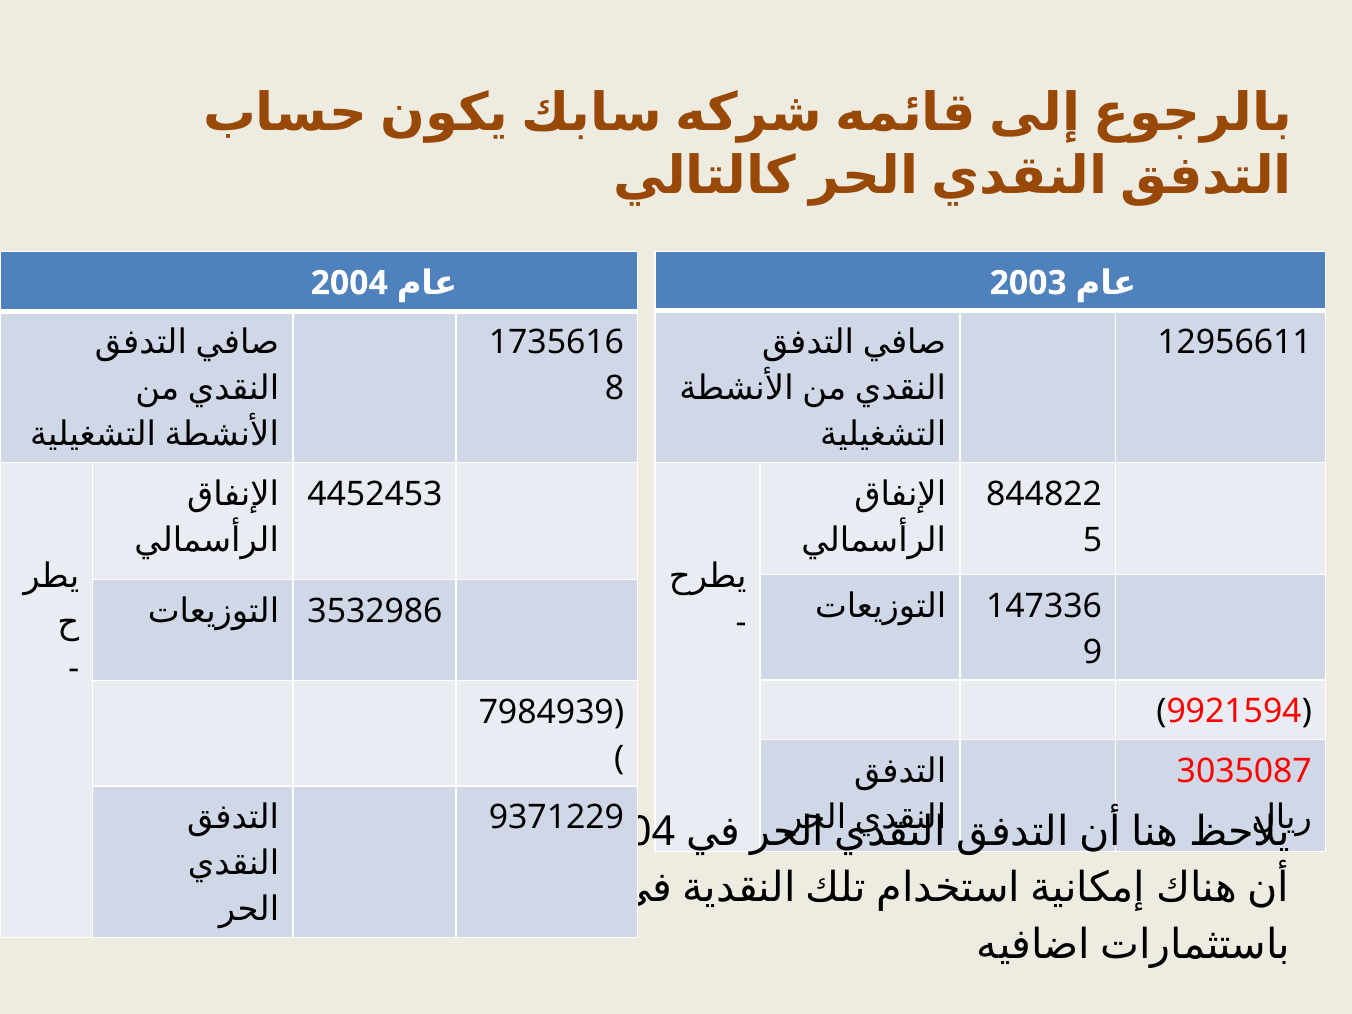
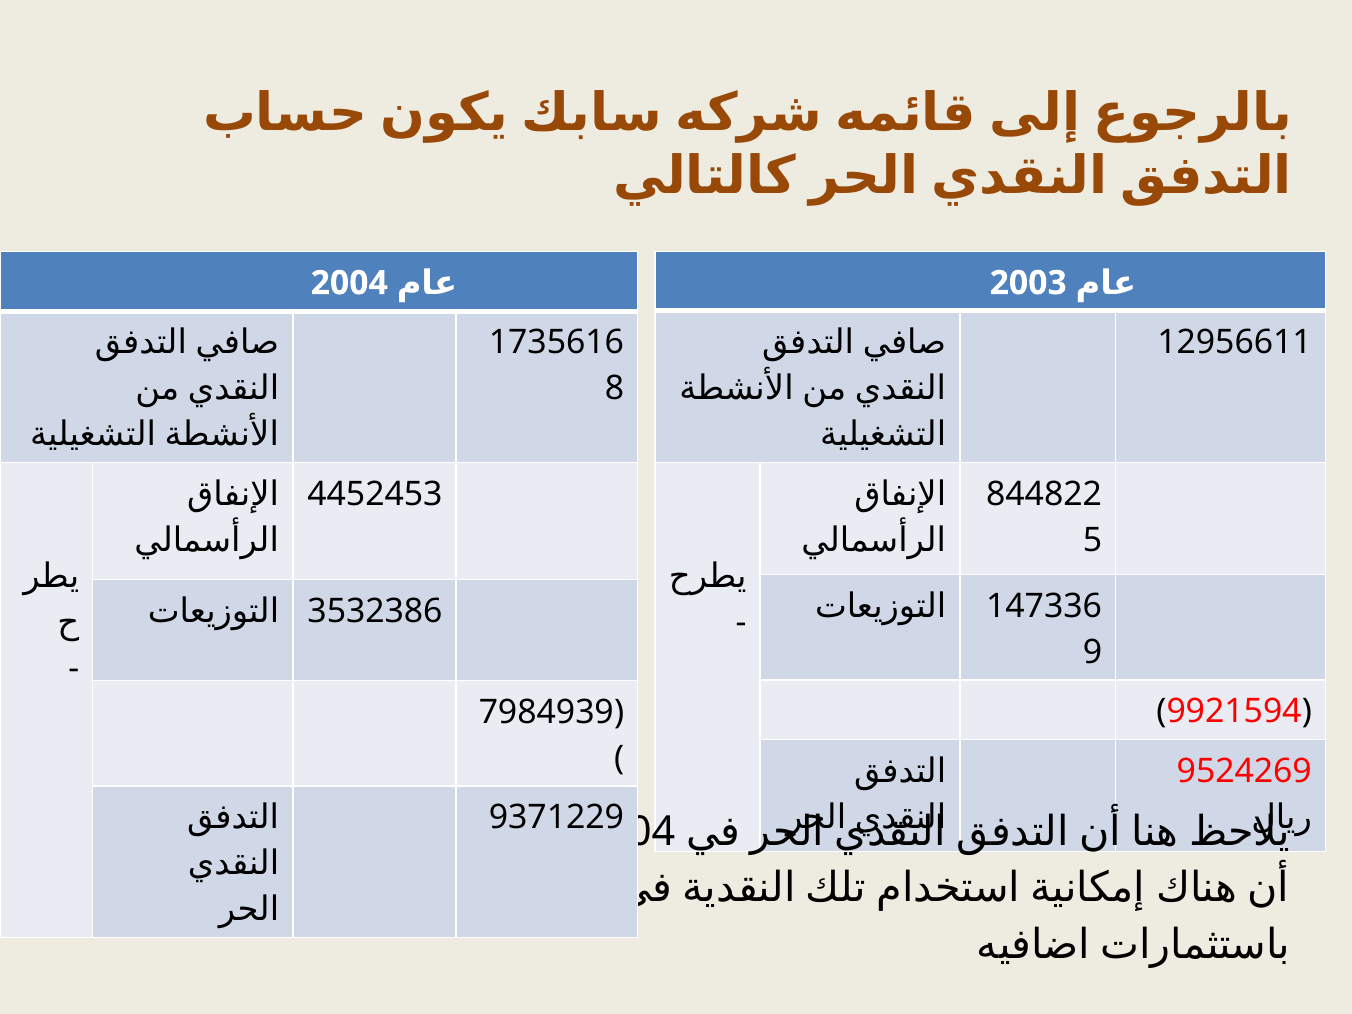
3532986: 3532986 -> 3532386
3035087: 3035087 -> 9524269
